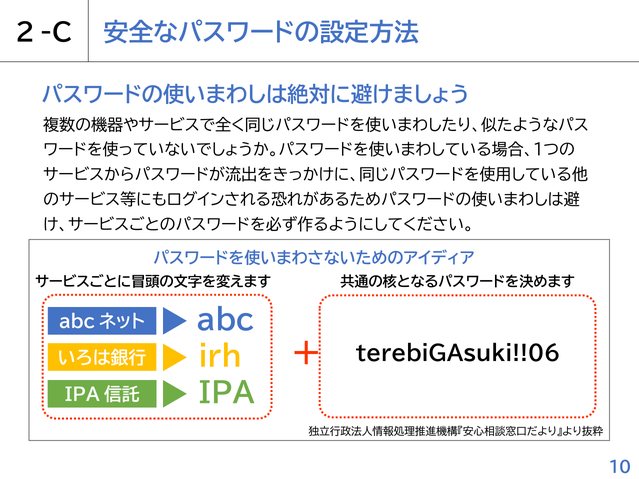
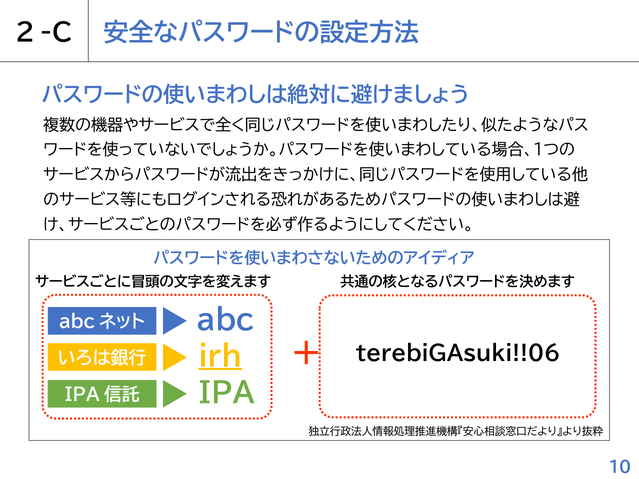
irh underline: none -> present
